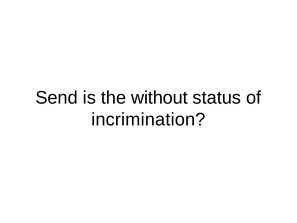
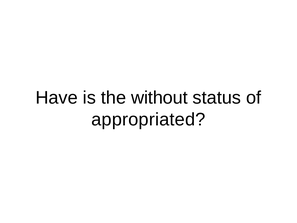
Send: Send -> Have
incrimination: incrimination -> appropriated
